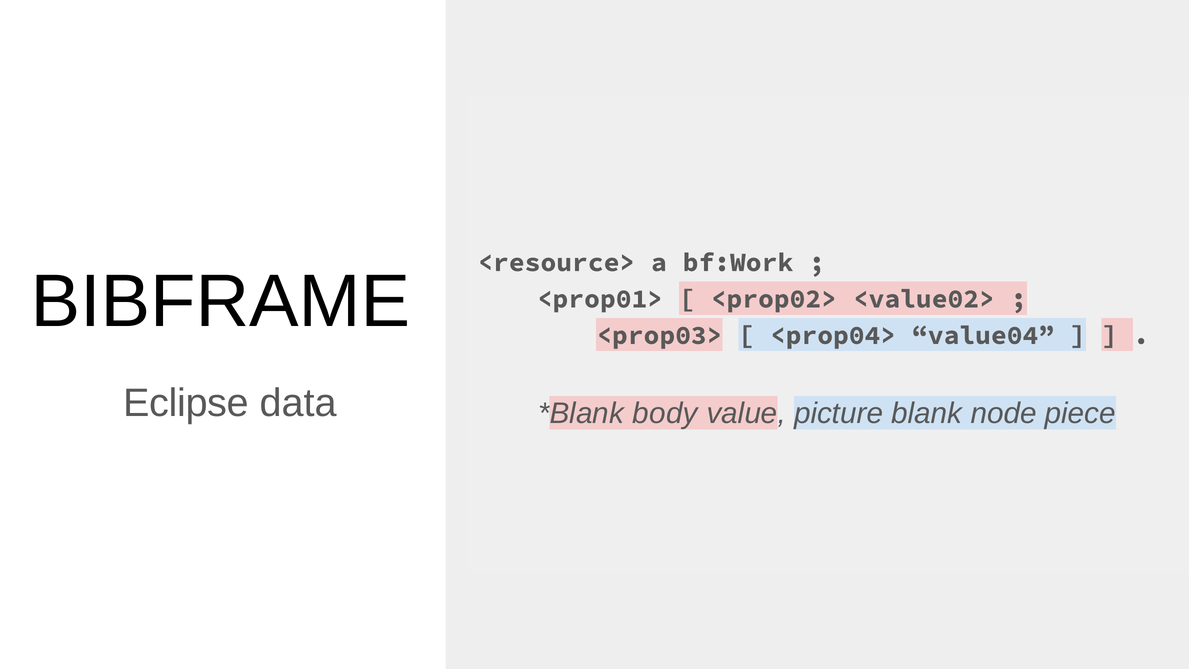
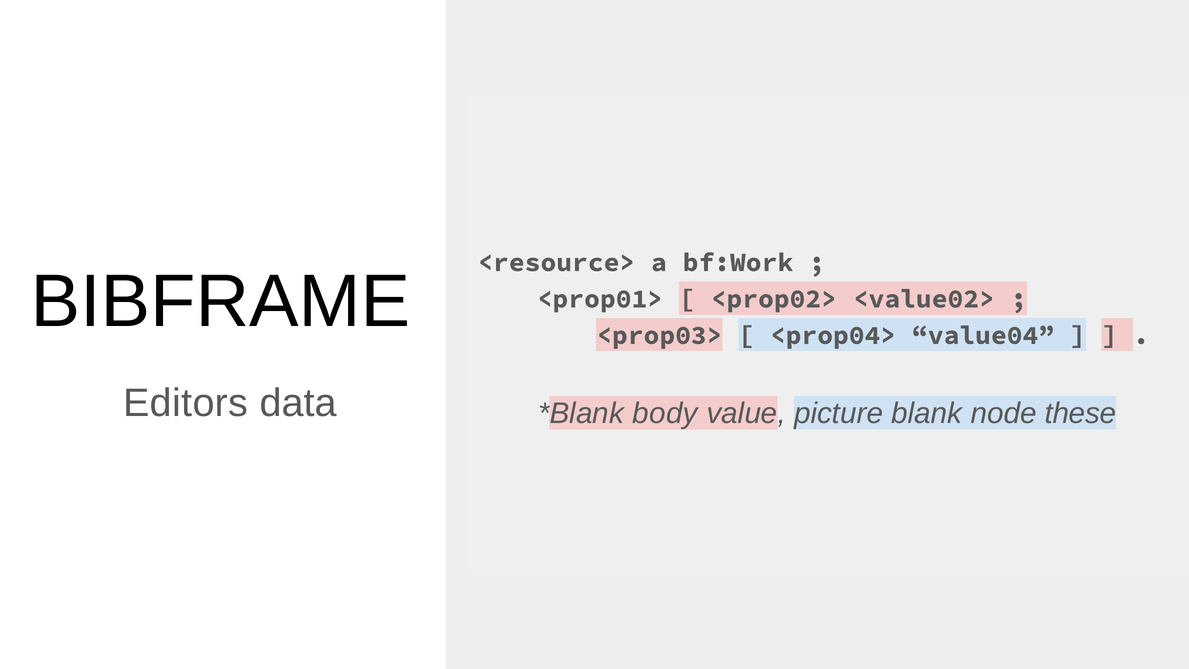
Eclipse: Eclipse -> Editors
piece: piece -> these
